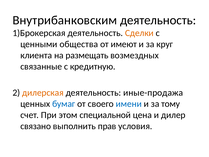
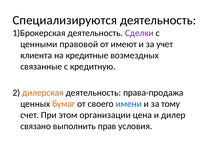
Внутрибанковским: Внутрибанковским -> Специализируются
Сделки colour: orange -> purple
общества: общества -> правовой
круг: круг -> учет
размещать: размещать -> кредитные
иные-продажа: иные-продажа -> права-продажа
бумаг colour: blue -> orange
специальной: специальной -> организации
